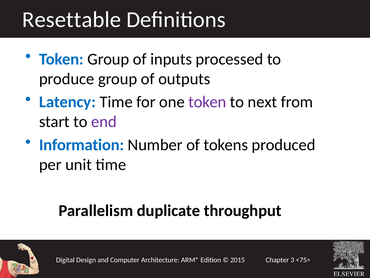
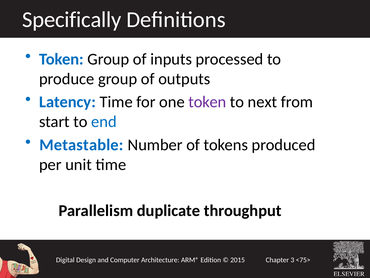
Resettable: Resettable -> Specifically
end colour: purple -> blue
Information: Information -> Metastable
